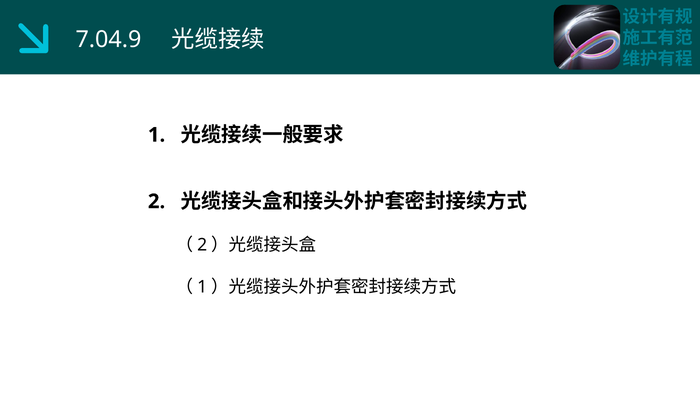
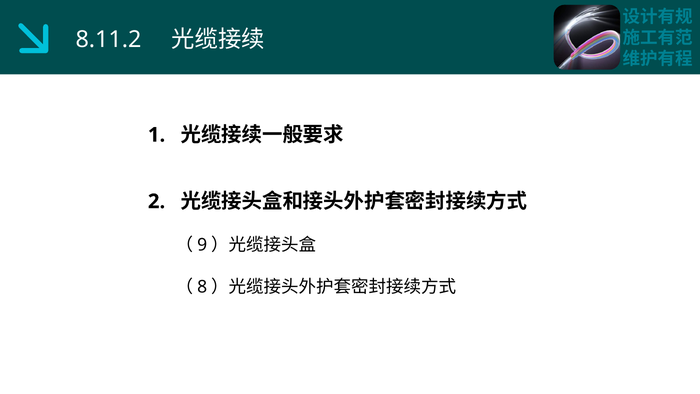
7.04.9: 7.04.9 -> 8.11.2
2 at (202, 245): 2 -> 9
1 at (202, 287): 1 -> 8
